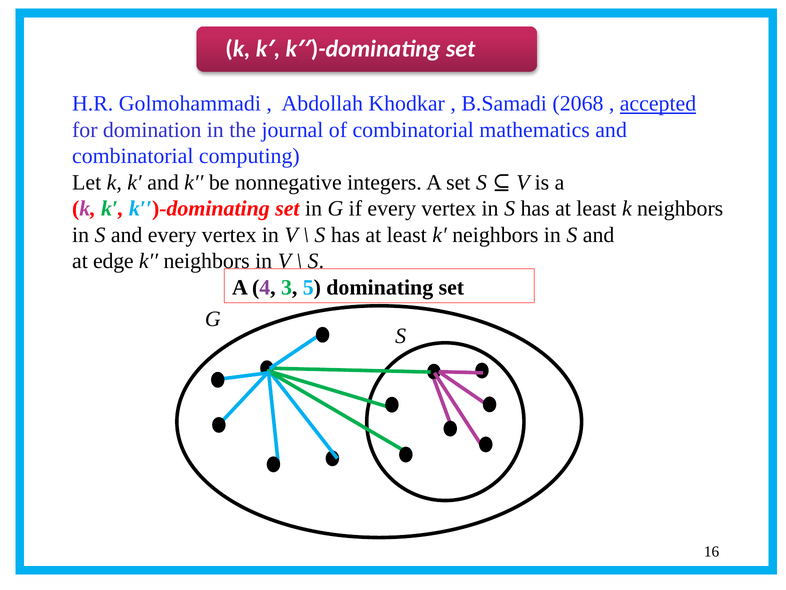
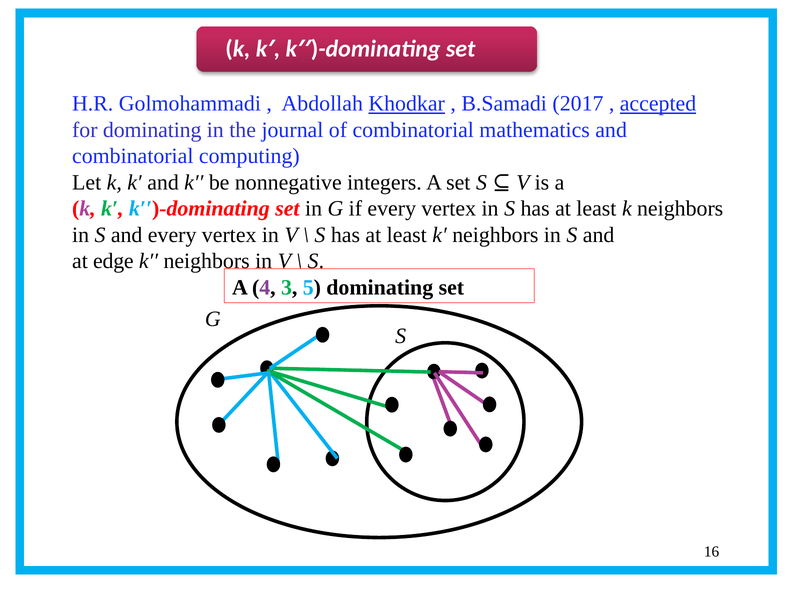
Khodkar underline: none -> present
2068: 2068 -> 2017
for domination: domination -> dominating
